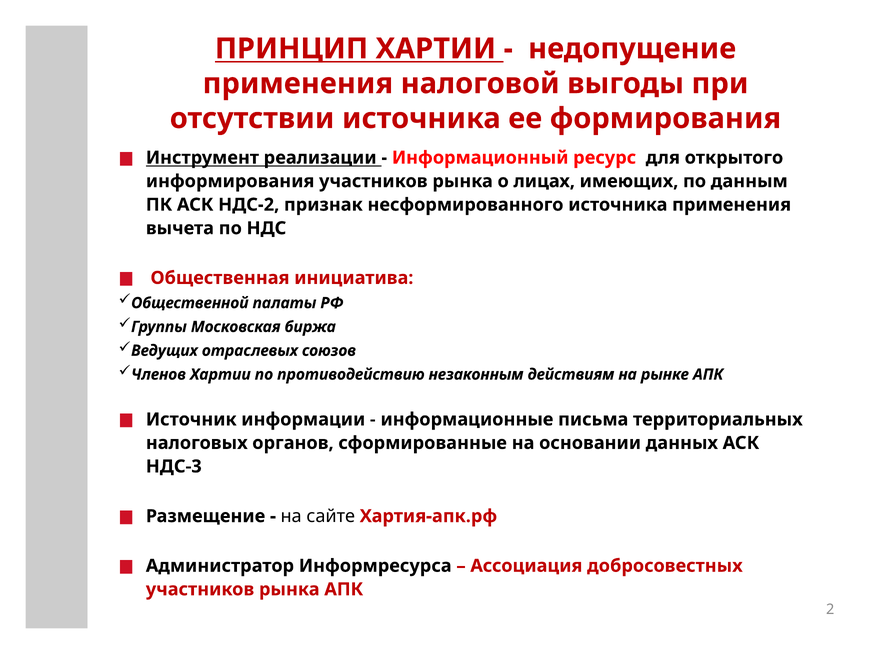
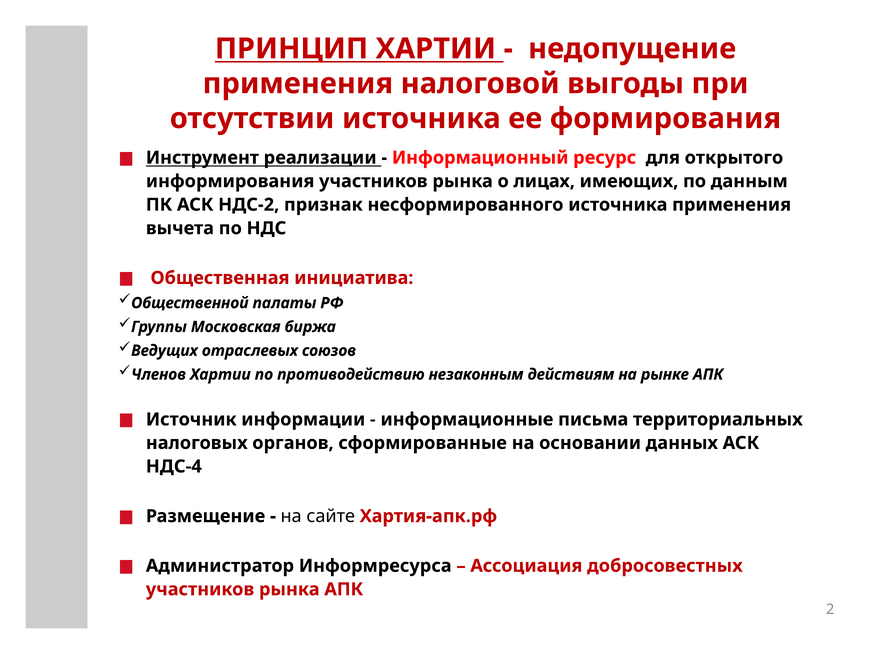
НДС-3: НДС-3 -> НДС-4
